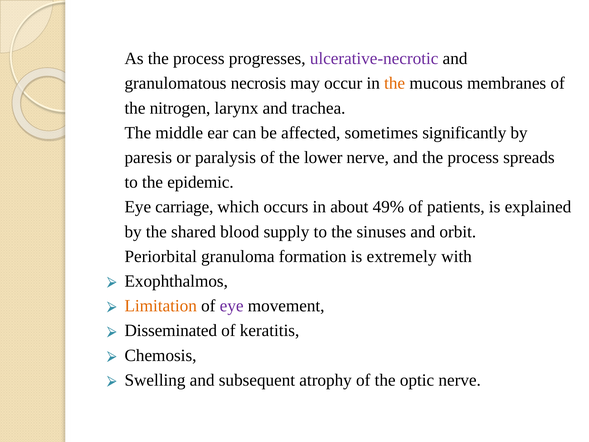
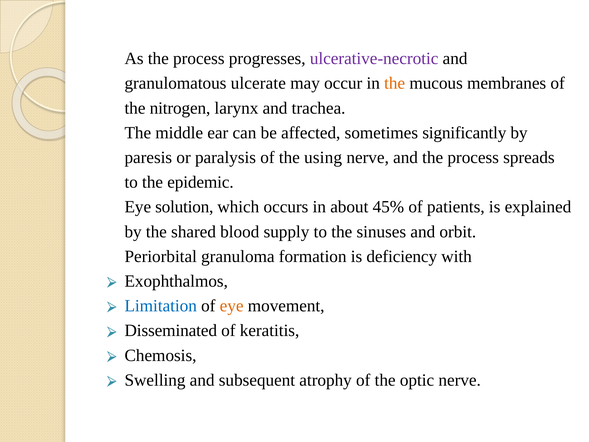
necrosis: necrosis -> ulcerate
lower: lower -> using
carriage: carriage -> solution
49%: 49% -> 45%
extremely: extremely -> deficiency
Limitation colour: orange -> blue
eye at (232, 306) colour: purple -> orange
